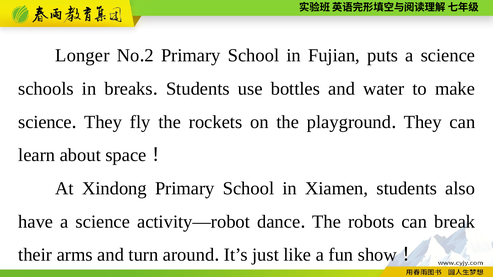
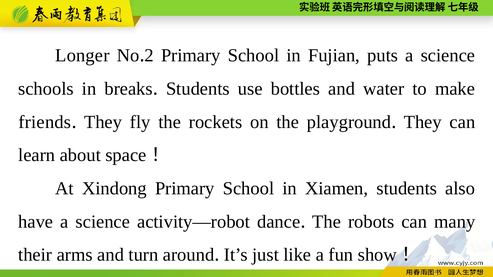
science at (45, 122): science -> friends
break: break -> many
